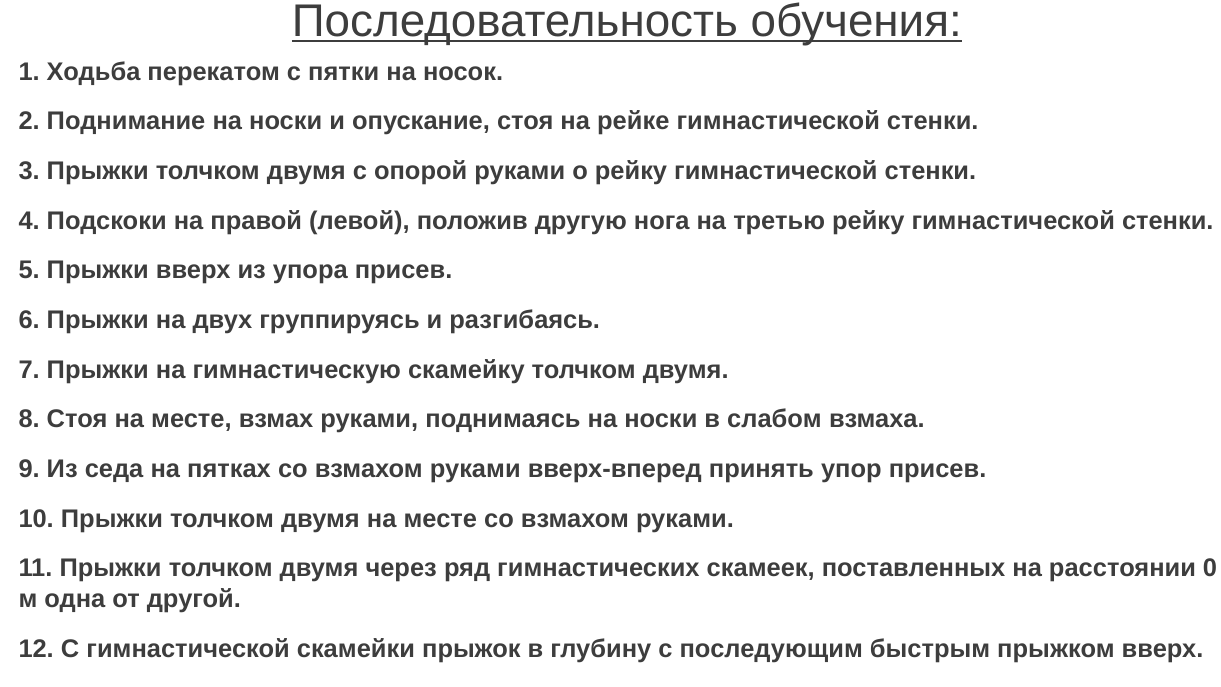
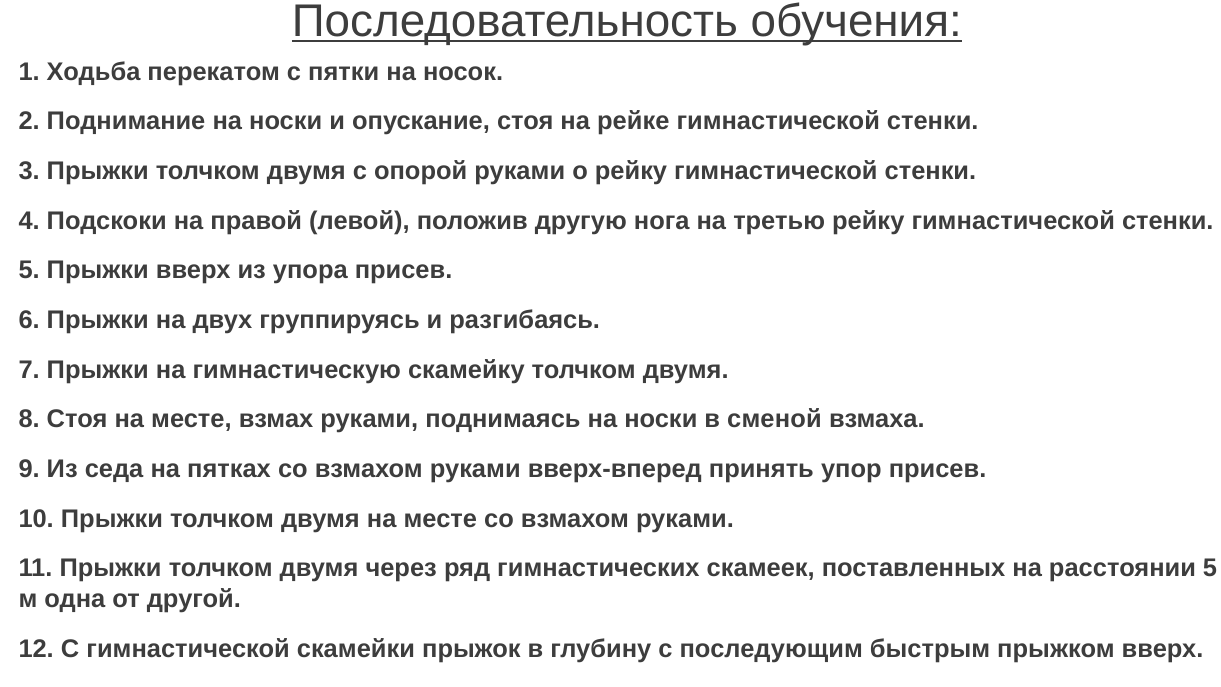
слабом: слабом -> сменой
расстоянии 0: 0 -> 5
